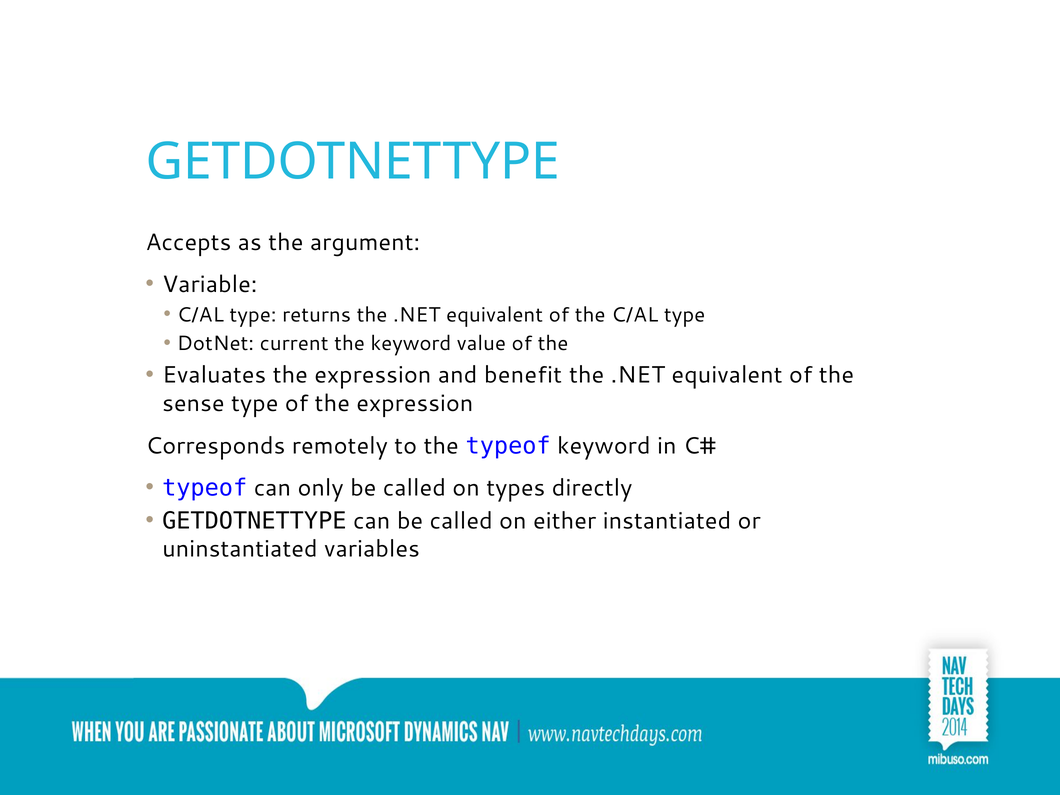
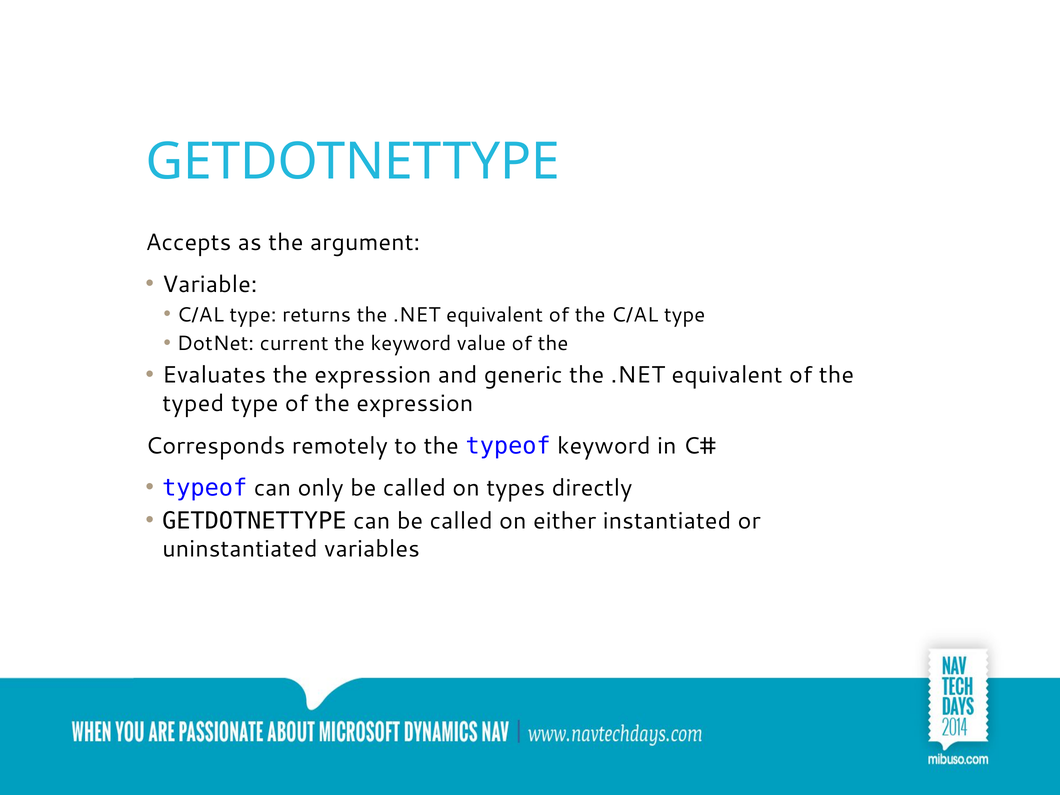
benefit: benefit -> generic
sense: sense -> typed
